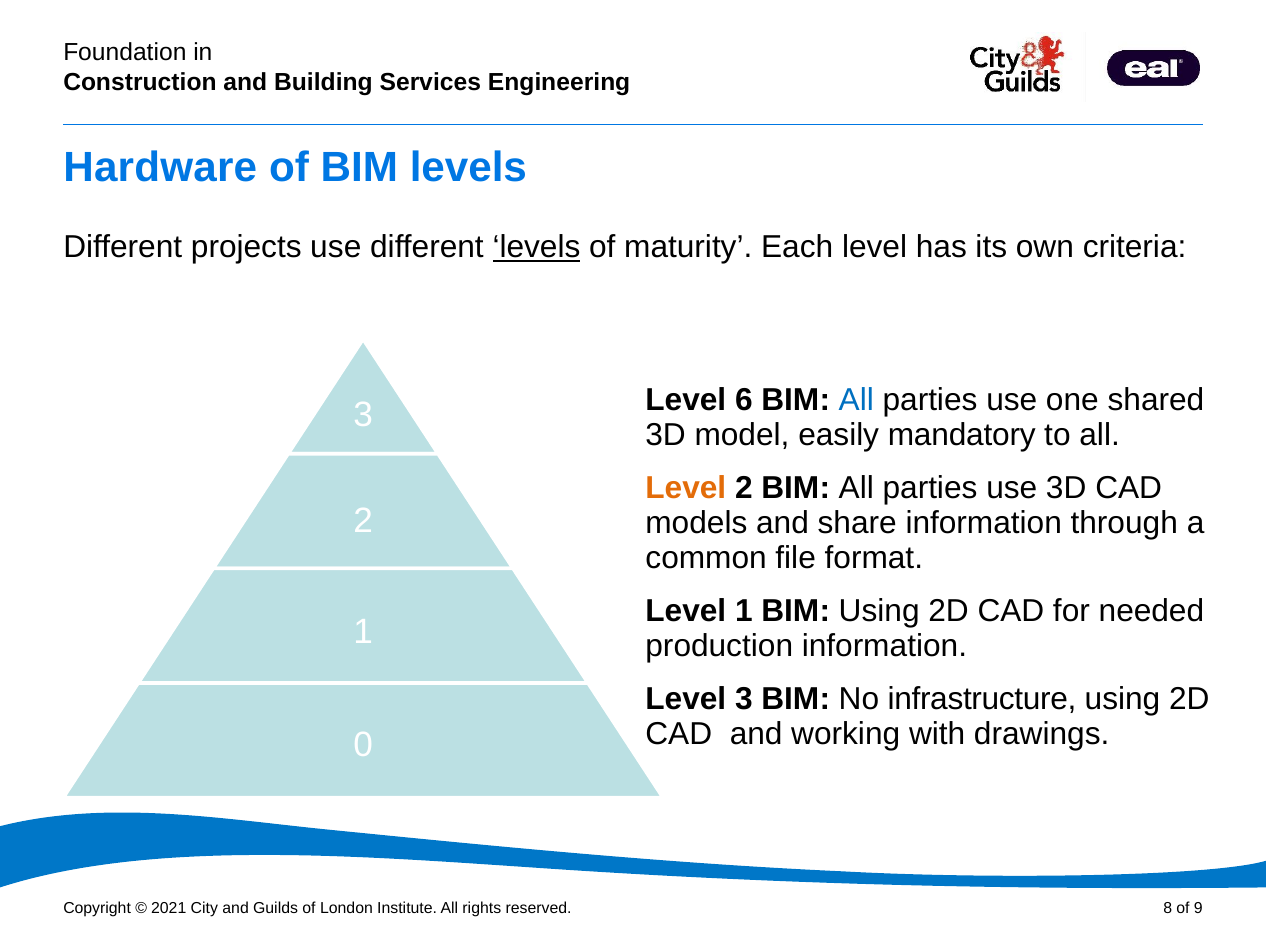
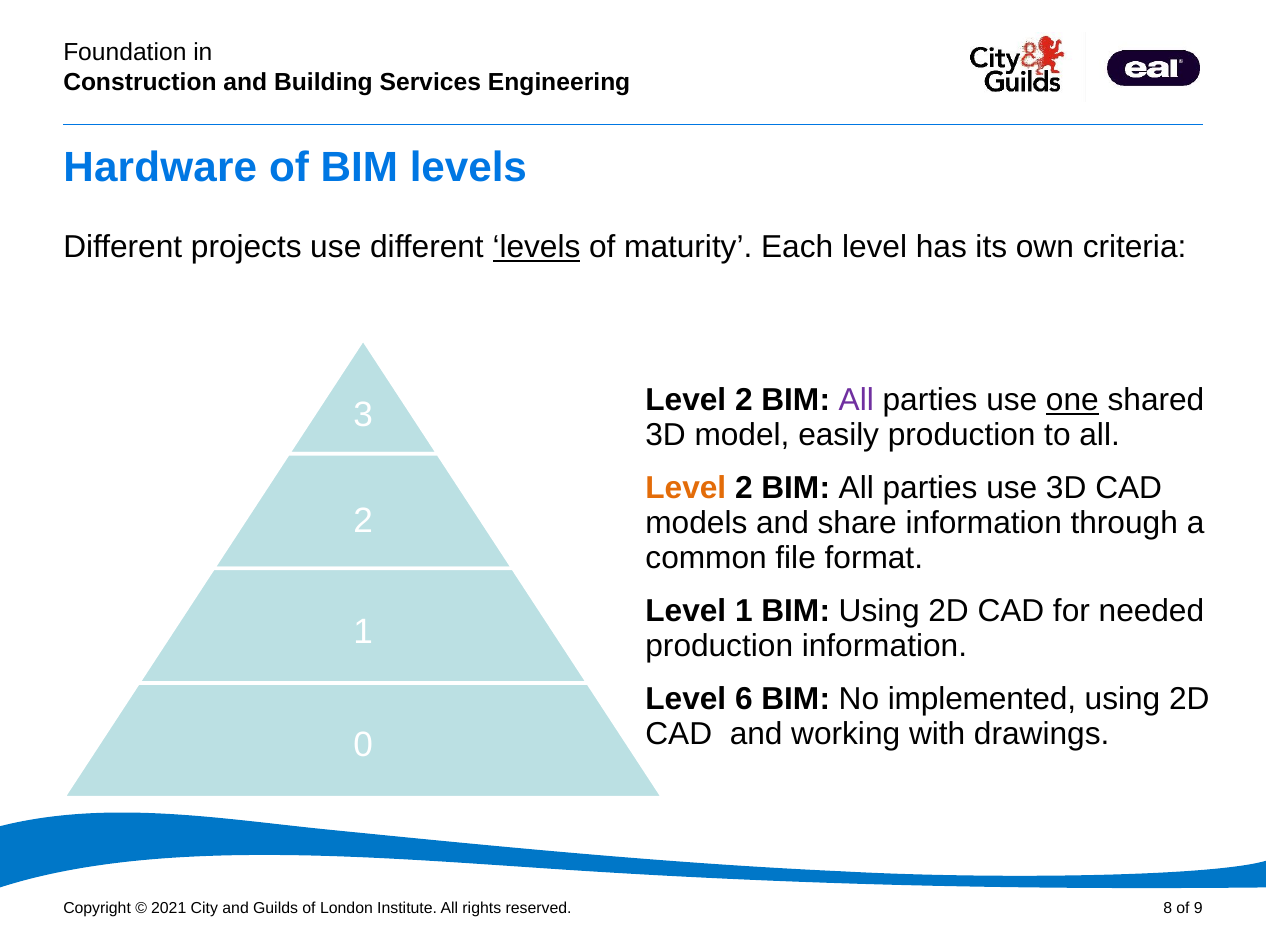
6 at (744, 400): 6 -> 2
All at (856, 400) colour: blue -> purple
one underline: none -> present
easily mandatory: mandatory -> production
Level 3: 3 -> 6
infrastructure: infrastructure -> implemented
